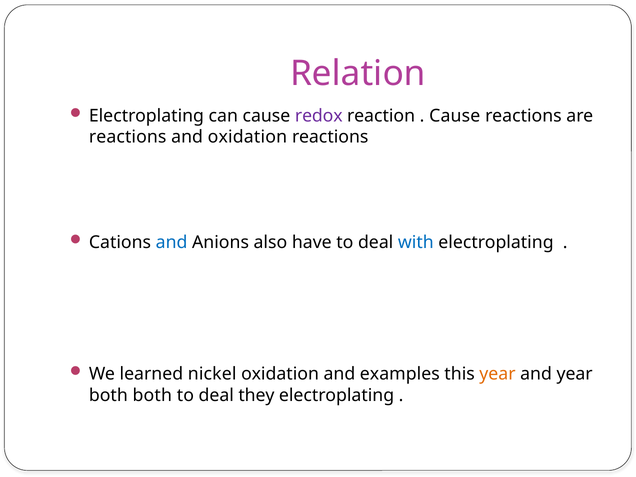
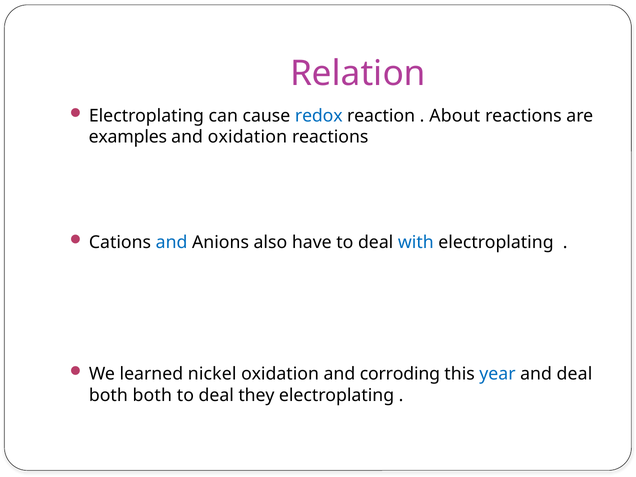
redox colour: purple -> blue
Cause at (455, 116): Cause -> About
reactions at (128, 137): reactions -> examples
examples: examples -> corroding
year at (497, 374) colour: orange -> blue
and year: year -> deal
